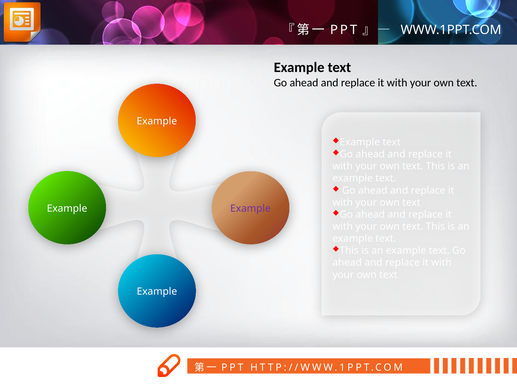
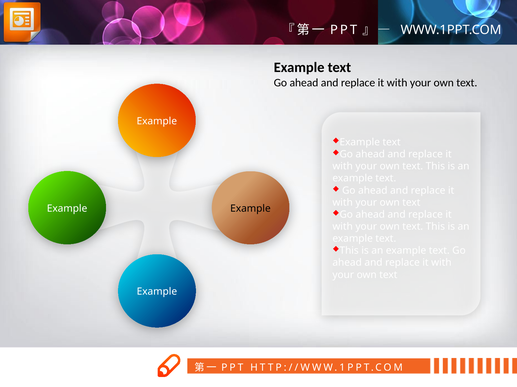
Example at (250, 209) colour: purple -> black
